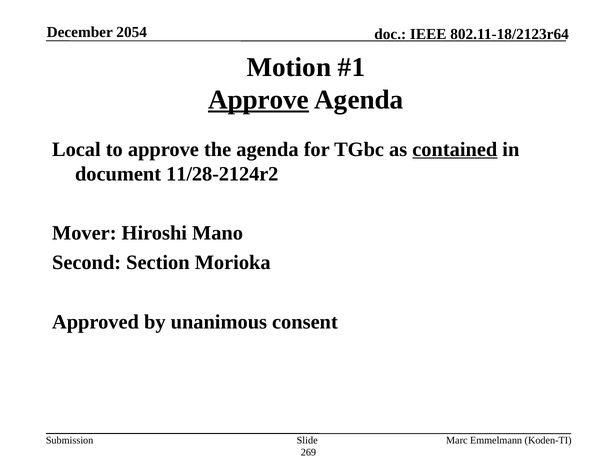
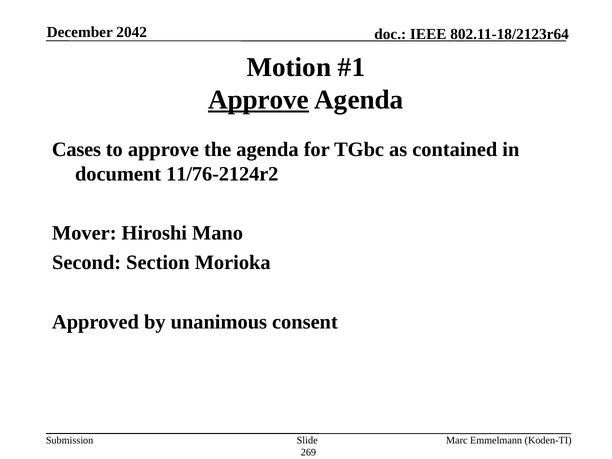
2054: 2054 -> 2042
Local: Local -> Cases
contained underline: present -> none
11/28-2124r2: 11/28-2124r2 -> 11/76-2124r2
